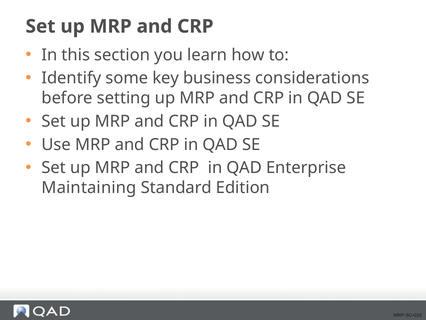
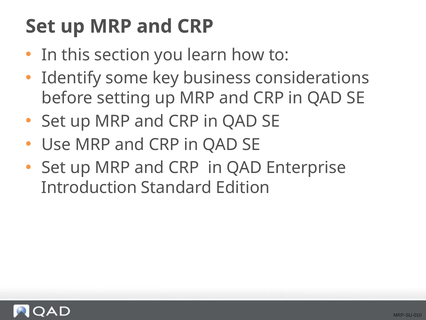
Maintaining: Maintaining -> Introduction
